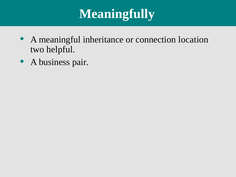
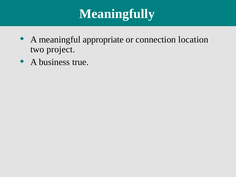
inheritance: inheritance -> appropriate
helpful: helpful -> project
pair: pair -> true
